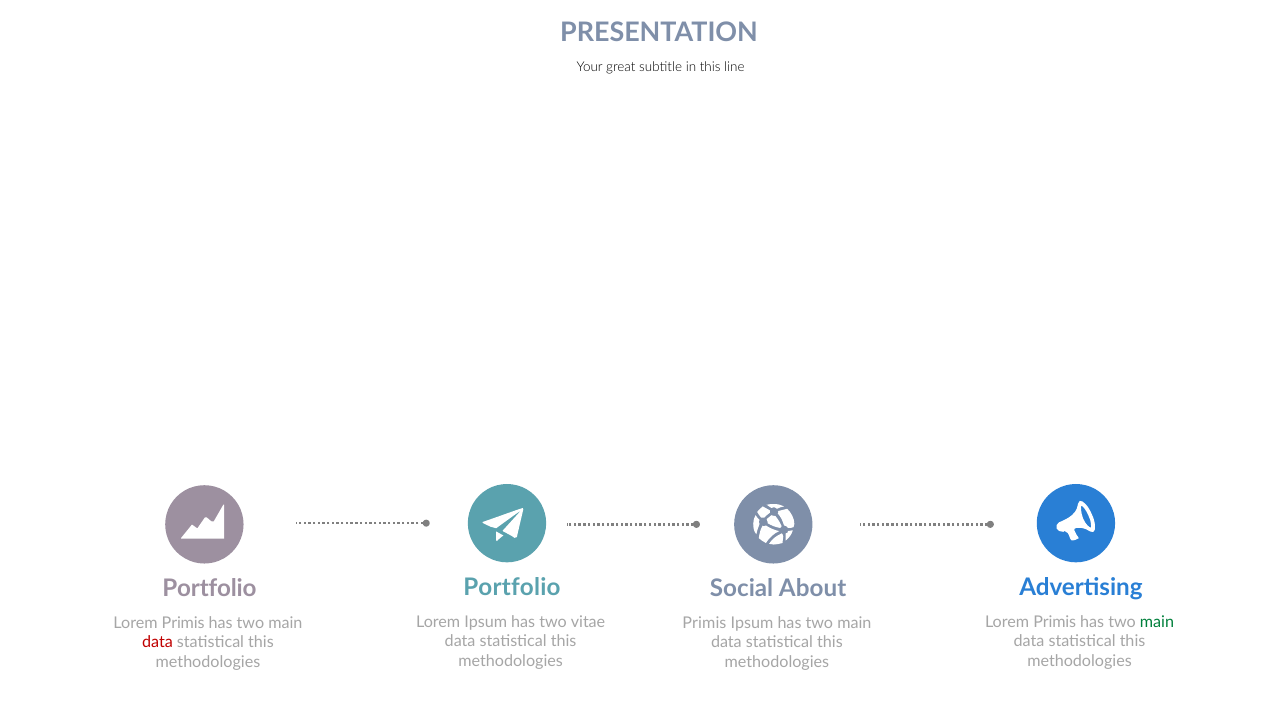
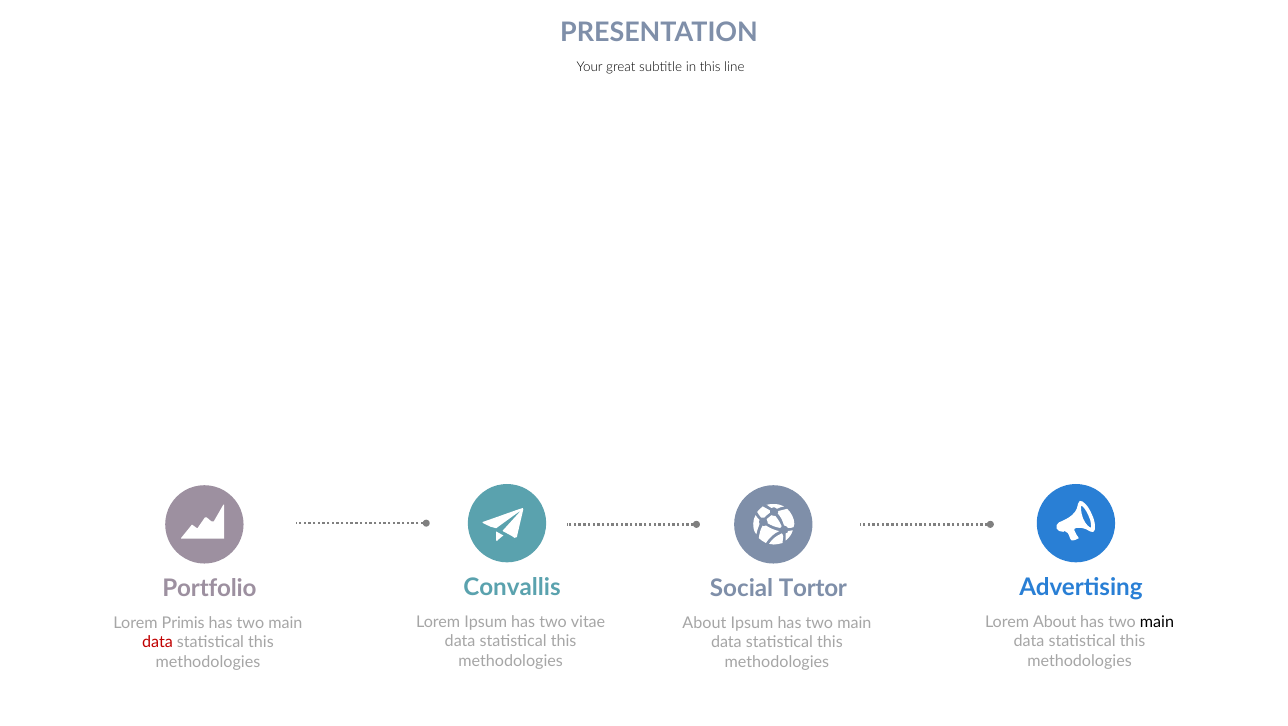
Portfolio at (512, 588): Portfolio -> Convallis
About: About -> Tortor
Primis at (1055, 622): Primis -> About
main at (1157, 622) colour: green -> black
Primis at (704, 623): Primis -> About
